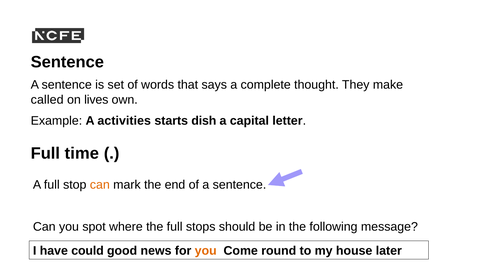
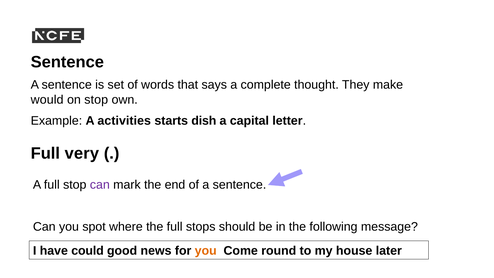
called: called -> would
on lives: lives -> stop
time: time -> very
can at (100, 185) colour: orange -> purple
